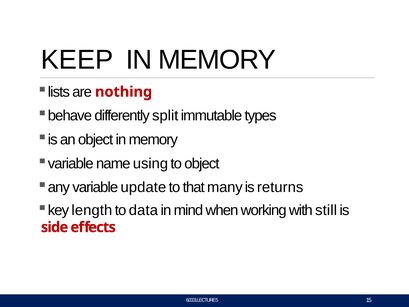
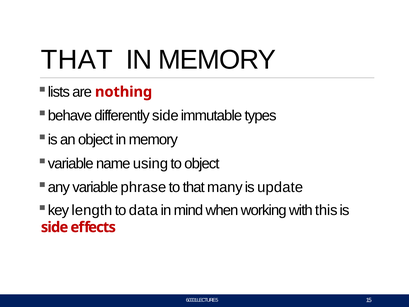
KEEP at (77, 60): KEEP -> THAT
differently split: split -> side
update: update -> phrase
returns: returns -> update
still: still -> this
